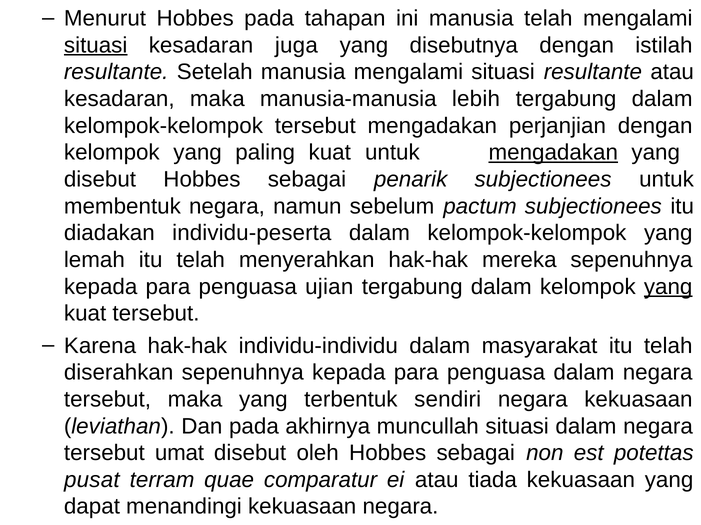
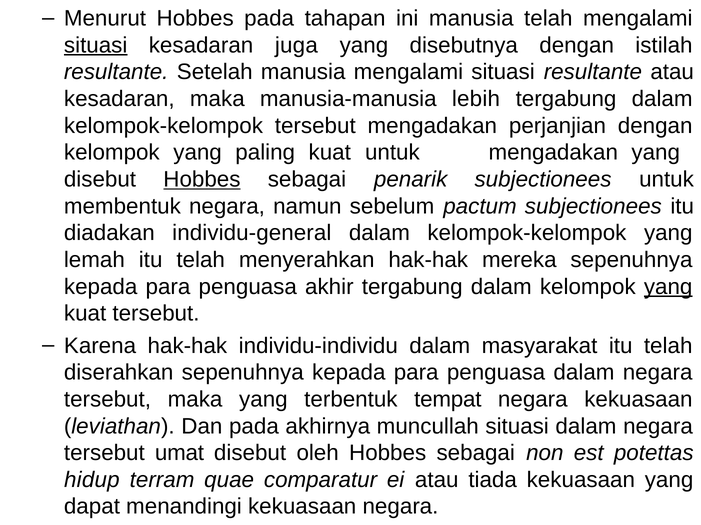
mengadakan at (553, 153) underline: present -> none
Hobbes at (202, 180) underline: none -> present
individu-peserta: individu-peserta -> individu-general
ujian: ujian -> akhir
sendiri: sendiri -> tempat
pusat: pusat -> hidup
